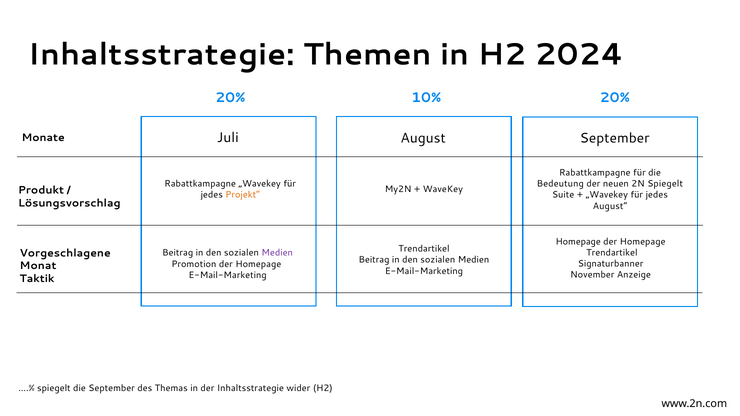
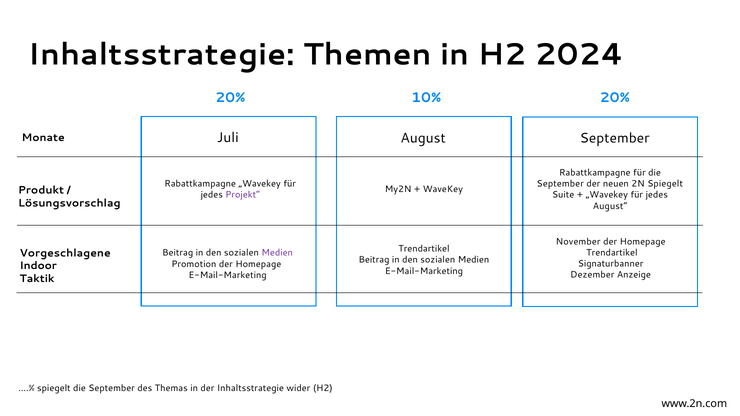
Bedeutung at (560, 184): Bedeutung -> September
Projekt“ colour: orange -> purple
Homepage at (578, 242): Homepage -> November
Monat: Monat -> Indoor
November: November -> Dezember
